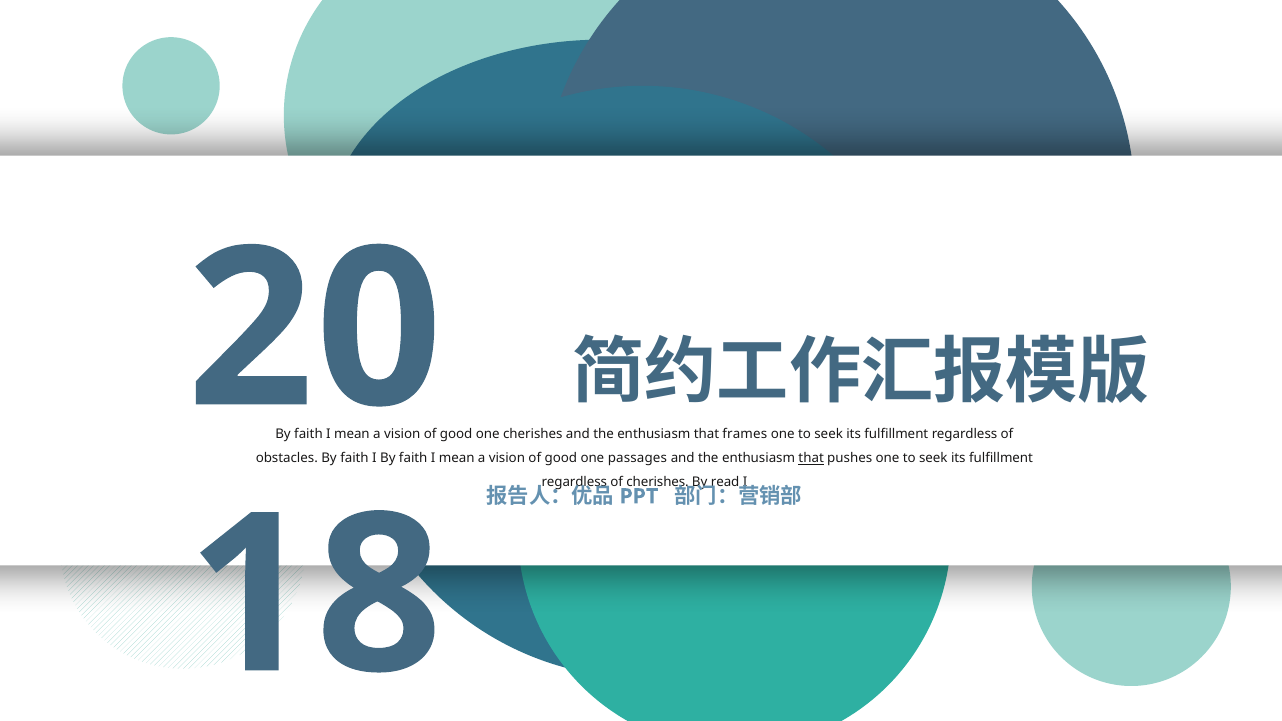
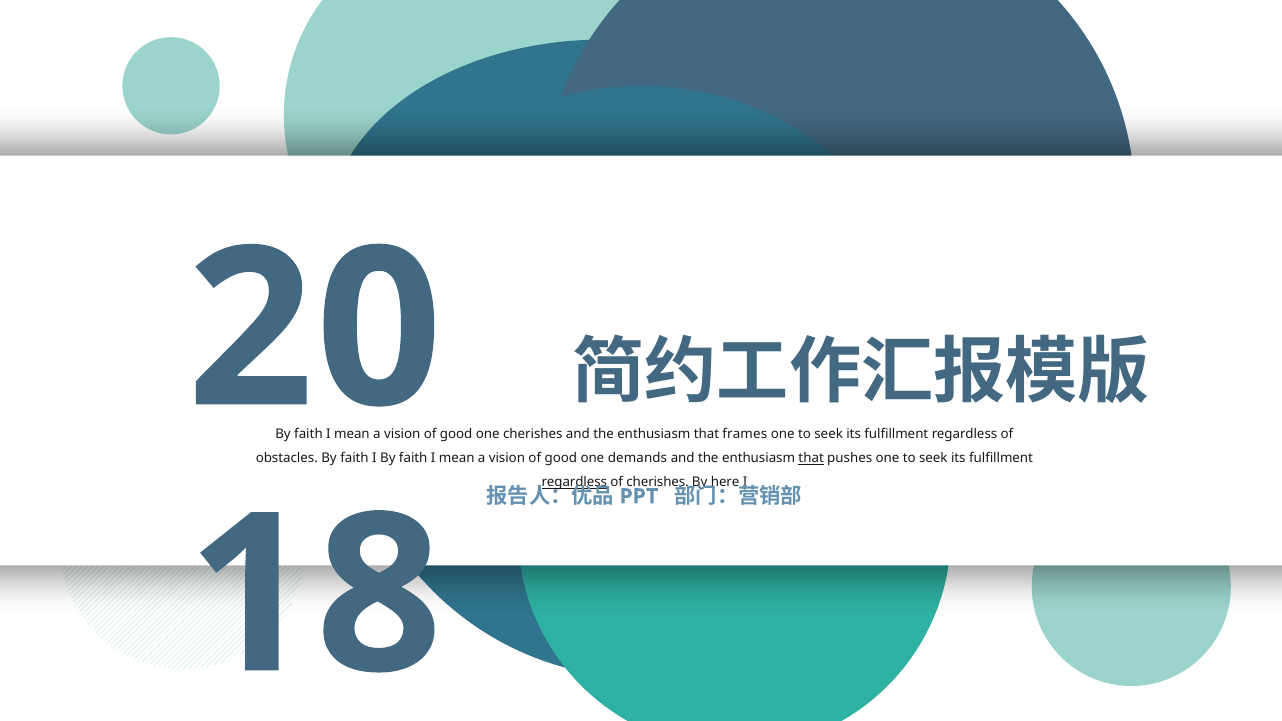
passages: passages -> demands
regardless at (574, 483) underline: none -> present
read: read -> here
